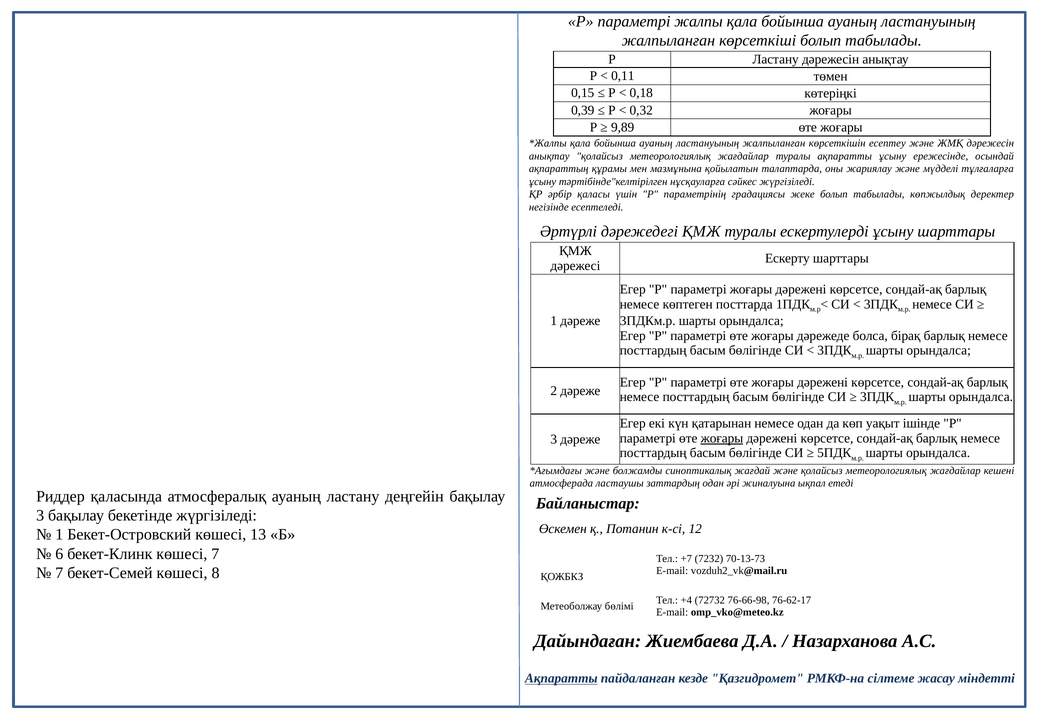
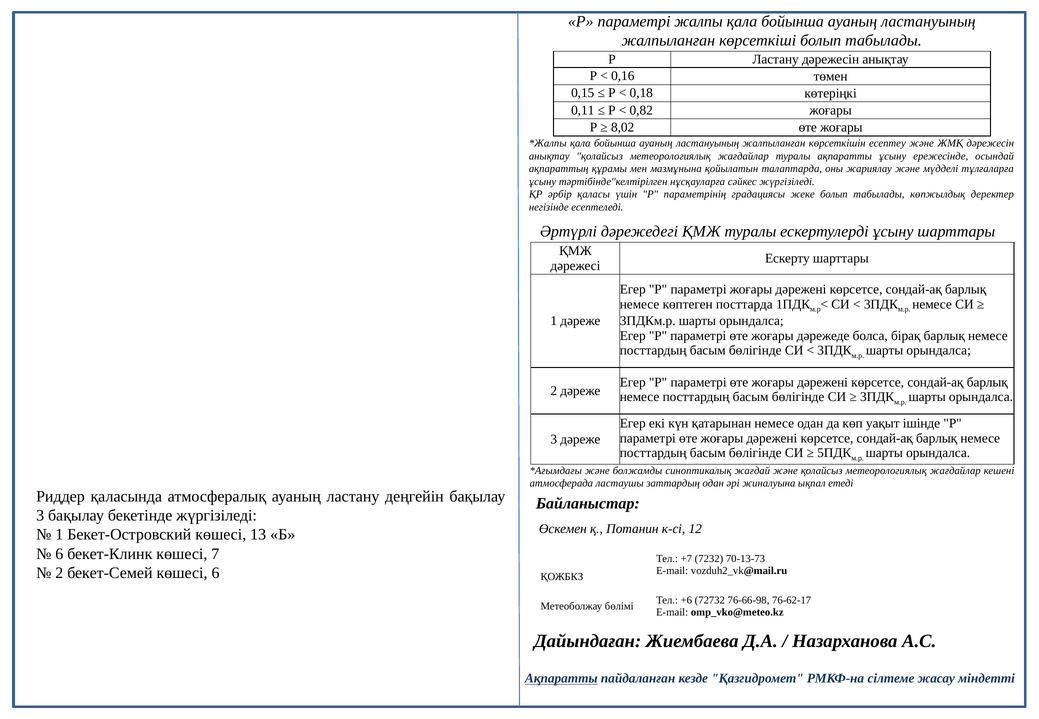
0,11: 0,11 -> 0,16
0,39: 0,39 -> 0,11
0,32: 0,32 -> 0,82
9,89: 9,89 -> 8,02
жоғары at (722, 438) underline: present -> none
7 at (59, 573): 7 -> 2
көшесі 8: 8 -> 6
+4: +4 -> +6
